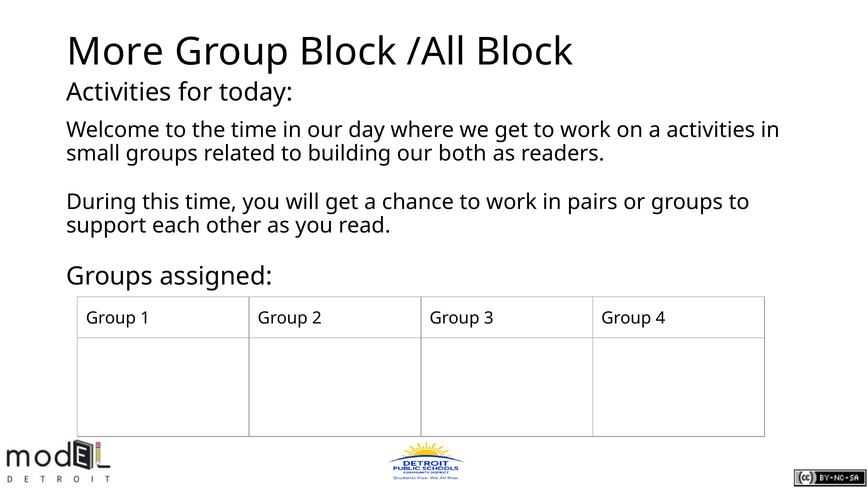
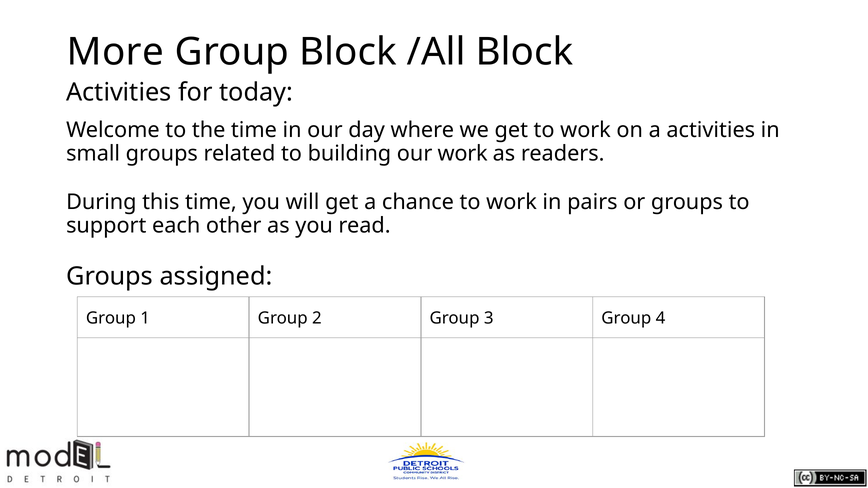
our both: both -> work
